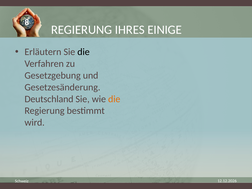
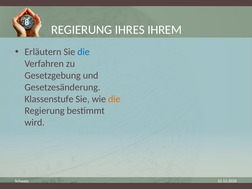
EINIGE: EINIGE -> IHREM
die at (84, 52) colour: black -> blue
Deutschland: Deutschland -> Klassenstufe
